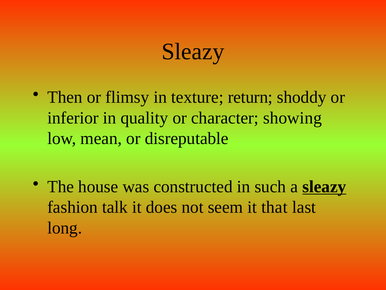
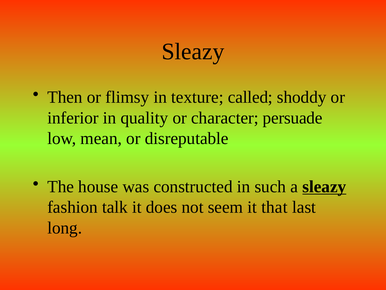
return: return -> called
showing: showing -> persuade
